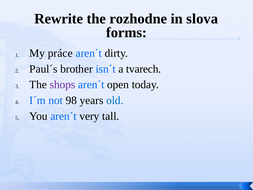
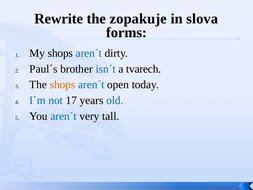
rozhodne: rozhodne -> zopakuje
My práce: práce -> shops
shops at (62, 85) colour: purple -> orange
98: 98 -> 17
